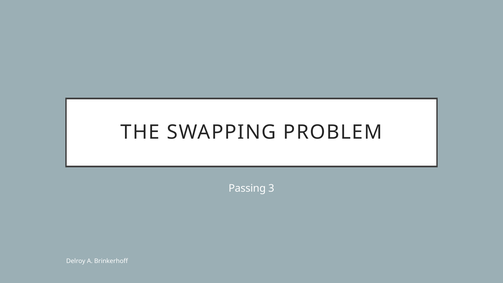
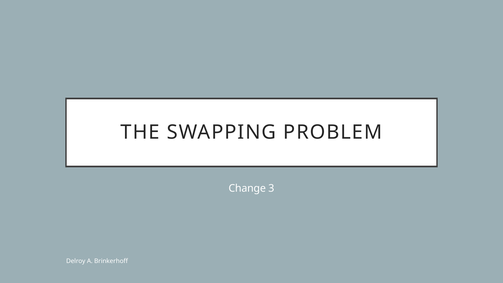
Passing: Passing -> Change
